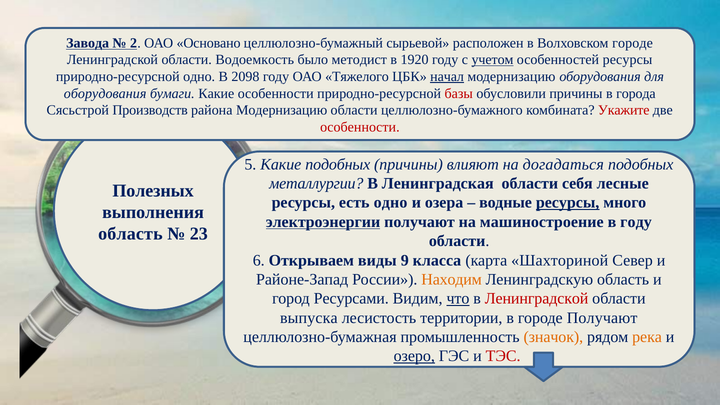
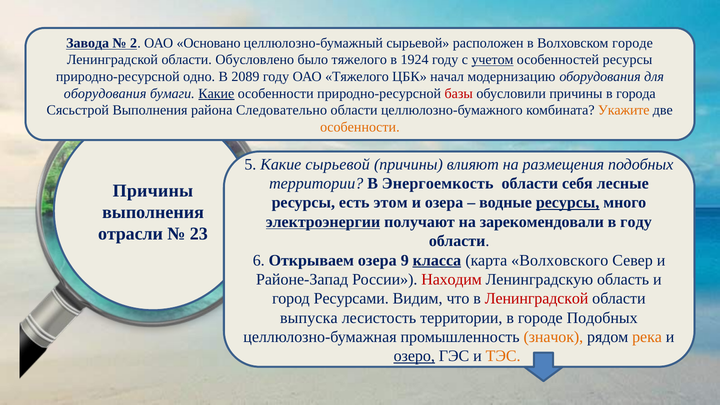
Водоемкость: Водоемкость -> Обусловлено
было методист: методист -> тяжелого
1920: 1920 -> 1924
2098: 2098 -> 2089
начал underline: present -> none
Какие at (216, 93) underline: none -> present
Сясьстрой Производств: Производств -> Выполнения
района Модернизацию: Модернизацию -> Следовательно
Укажите colour: red -> orange
особенности at (360, 127) colour: red -> orange
Какие подобных: подобных -> сырьевой
догадаться: догадаться -> размещения
металлургии at (316, 184): металлургии -> территории
Ленинградская: Ленинградская -> Энергоемкость
Полезных at (153, 191): Полезных -> Причины
есть одно: одно -> этом
машиностроение: машиностроение -> зарекомендовали
область at (130, 234): область -> отрасли
Открываем виды: виды -> озера
класса underline: none -> present
Шахториной: Шахториной -> Волховского
Находим colour: orange -> red
что underline: present -> none
городе Получают: Получают -> Подобных
ТЭС colour: red -> orange
